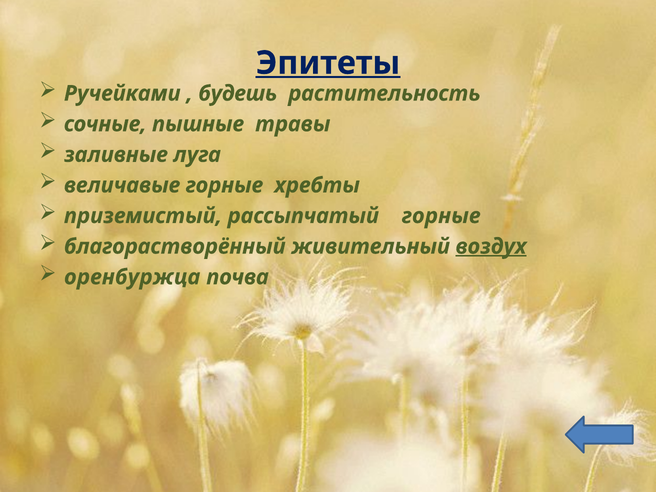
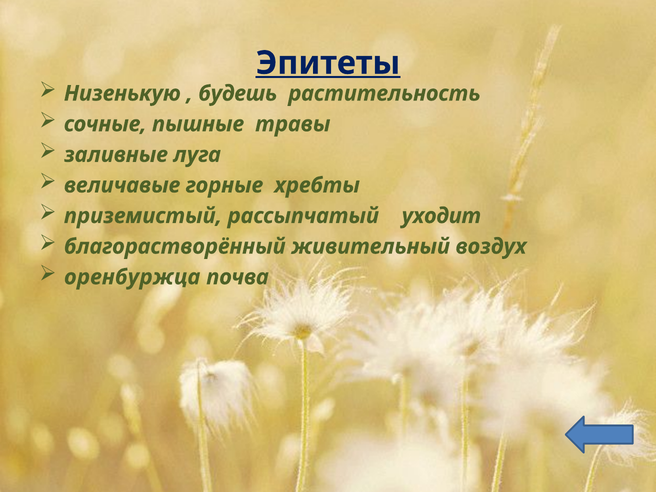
Ручейками: Ручейками -> Низенькую
рассыпчатый горные: горные -> уходит
воздух underline: present -> none
